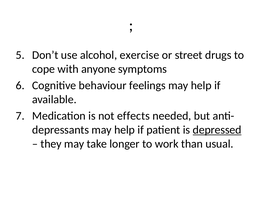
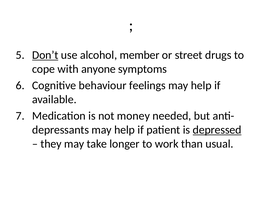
Don’t underline: none -> present
exercise: exercise -> member
effects: effects -> money
